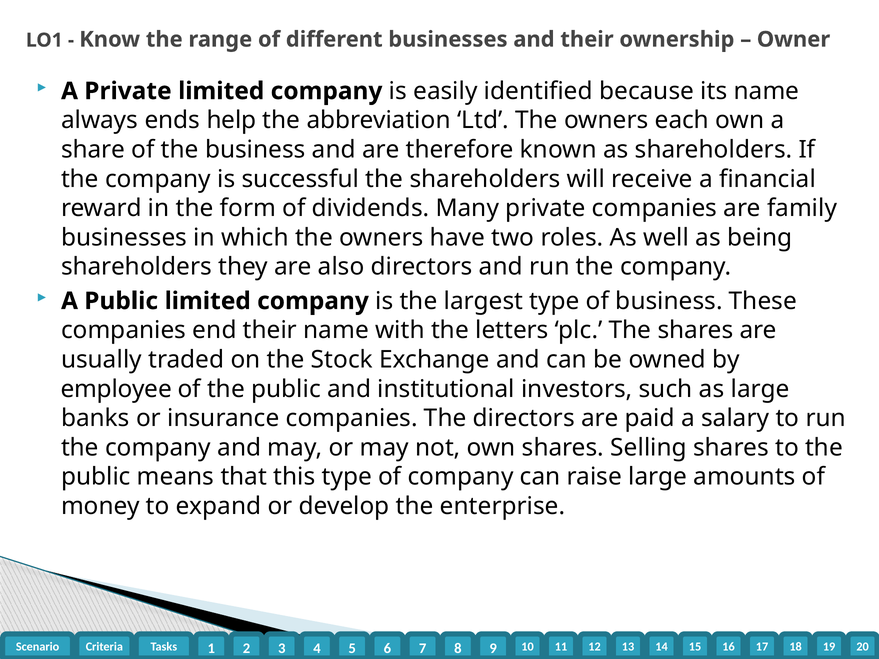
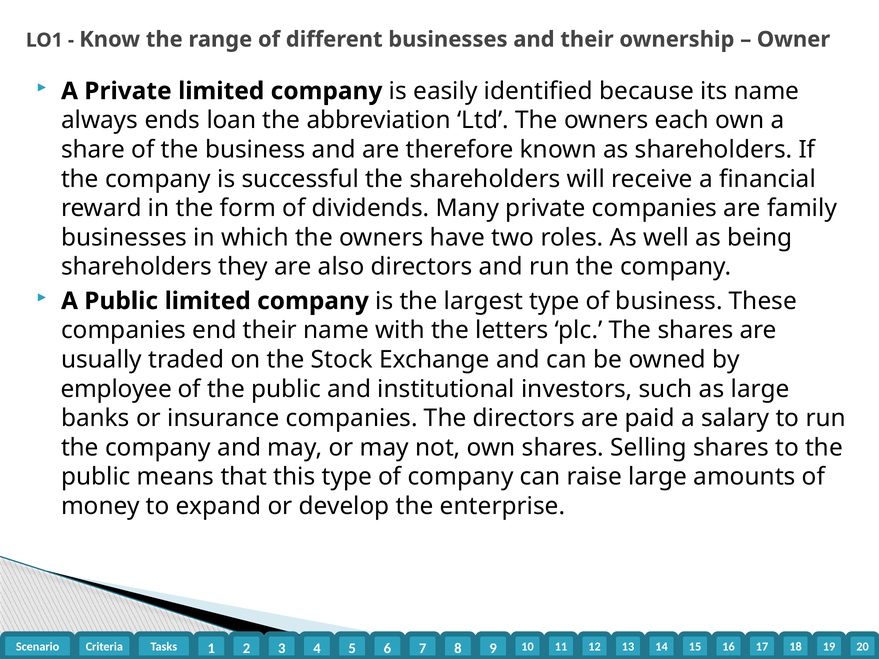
help: help -> loan
